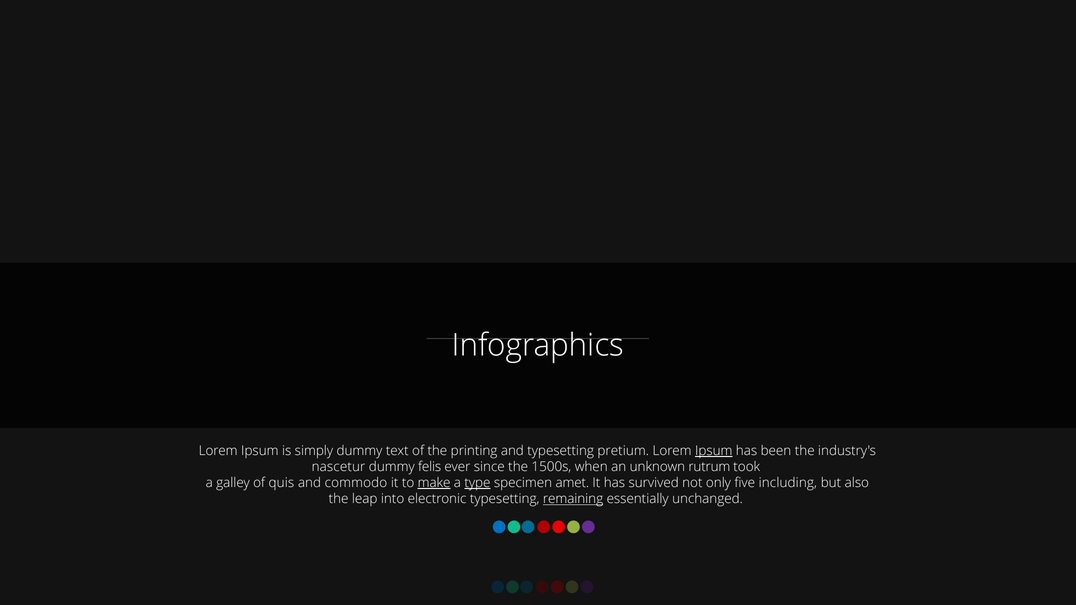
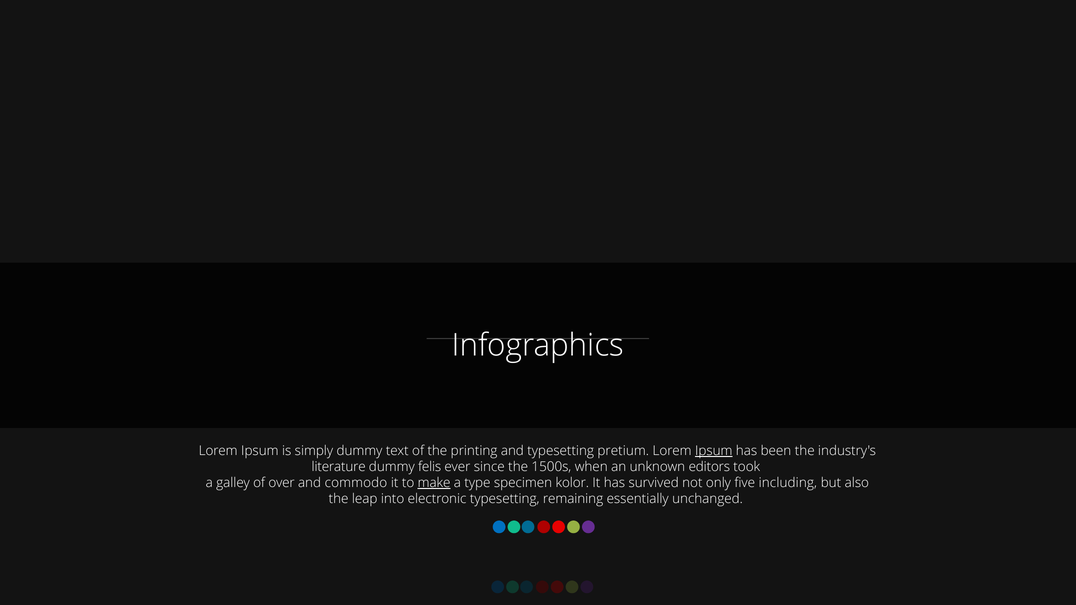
nascetur: nascetur -> literature
rutrum: rutrum -> editors
quis: quis -> over
type underline: present -> none
amet: amet -> kolor
remaining underline: present -> none
